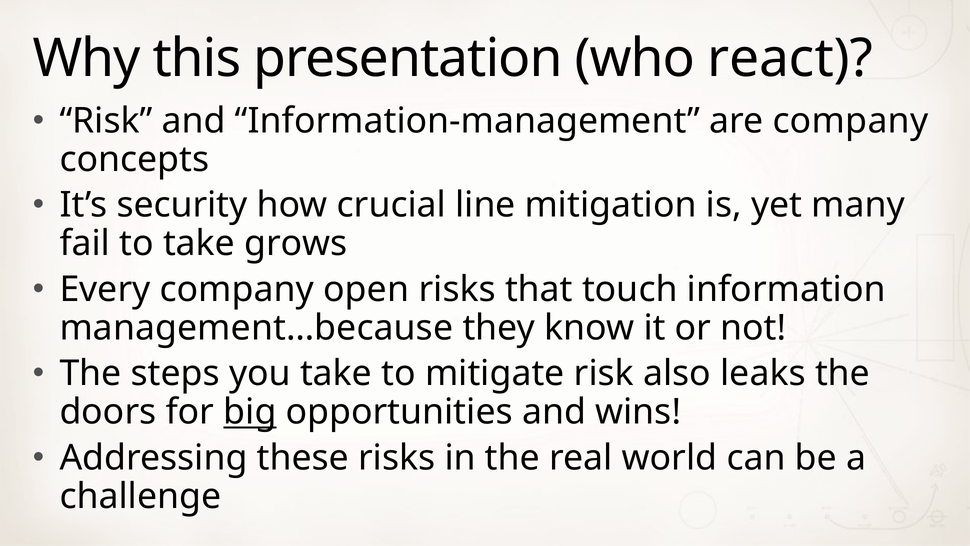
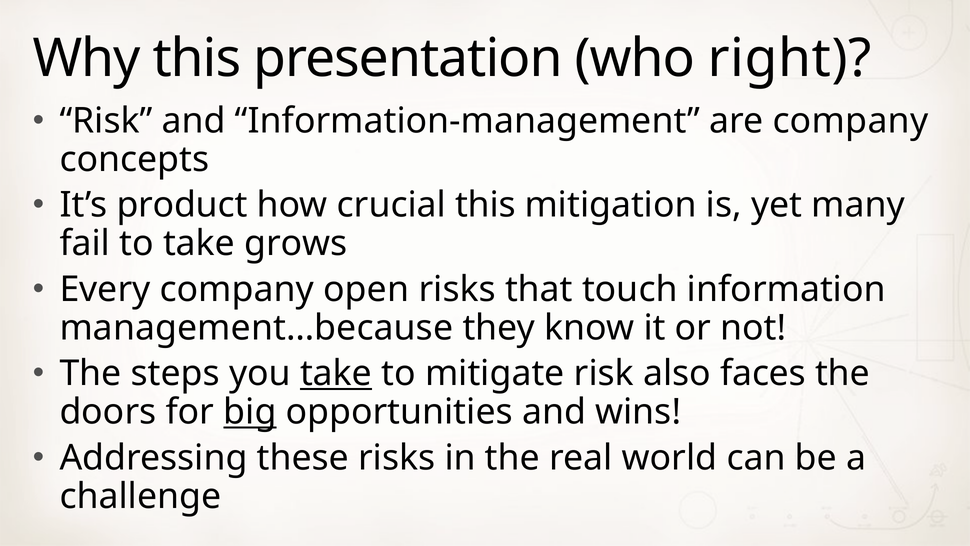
react: react -> right
security: security -> product
crucial line: line -> this
take at (336, 373) underline: none -> present
leaks: leaks -> faces
